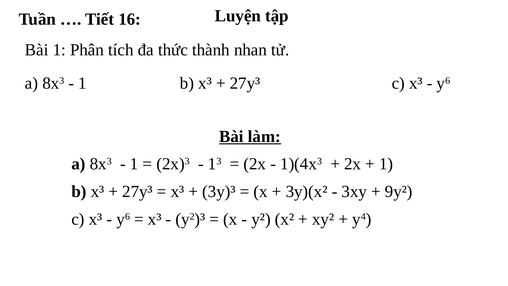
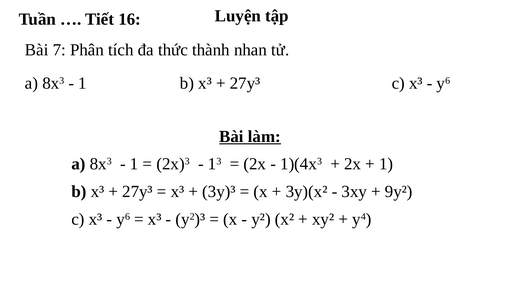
Bài 1: 1 -> 7
